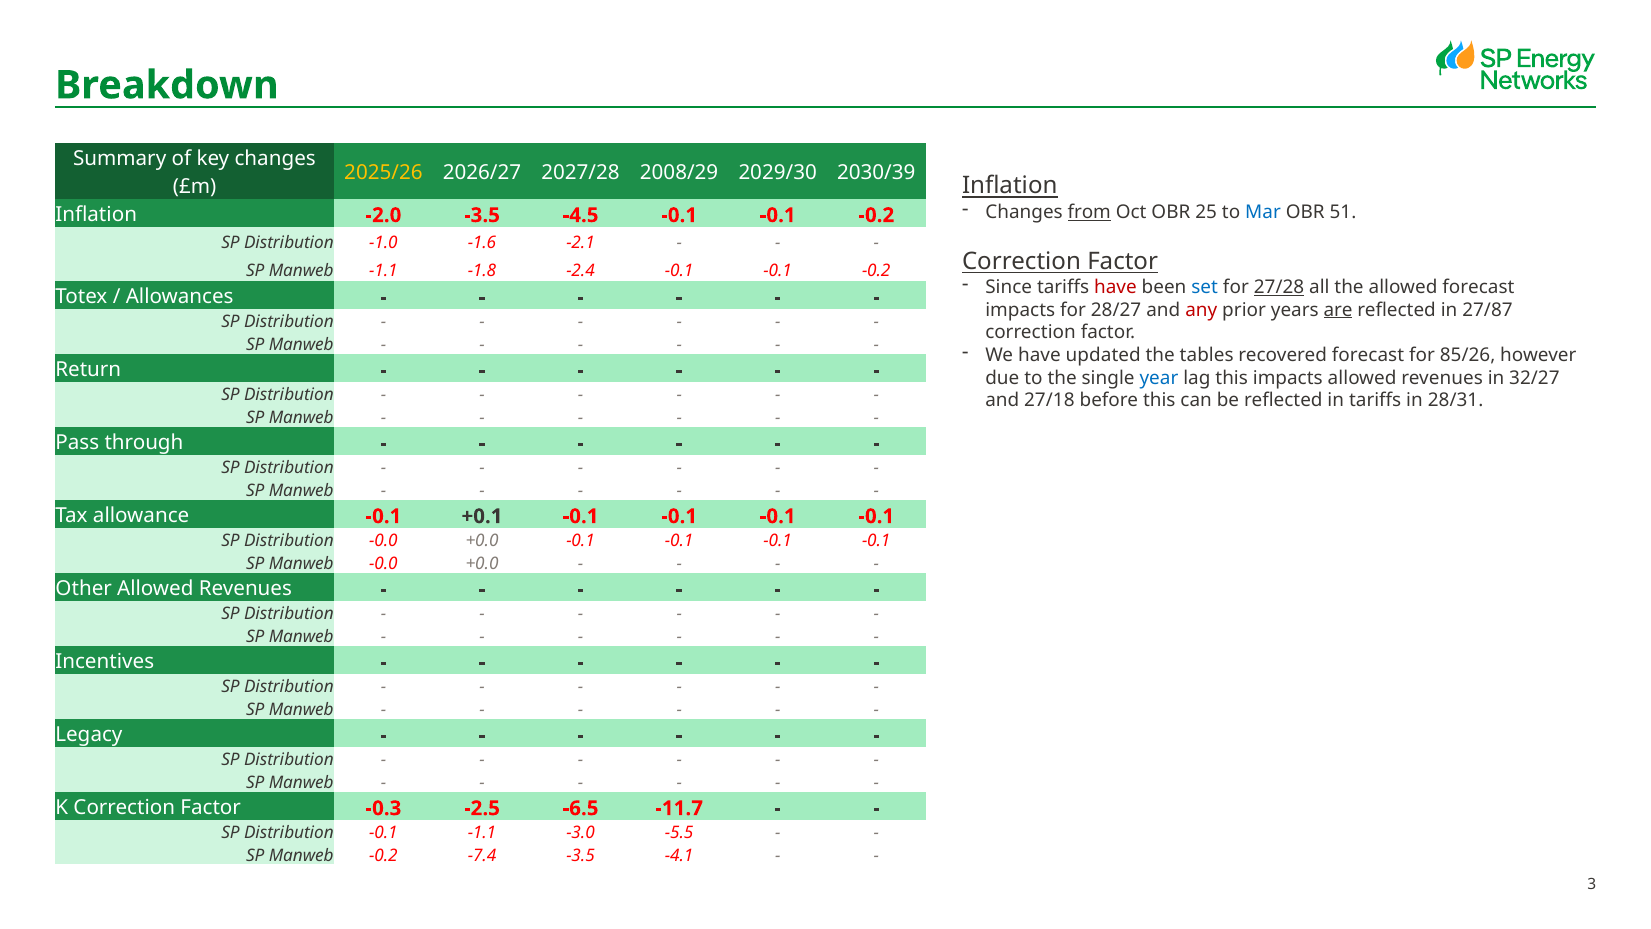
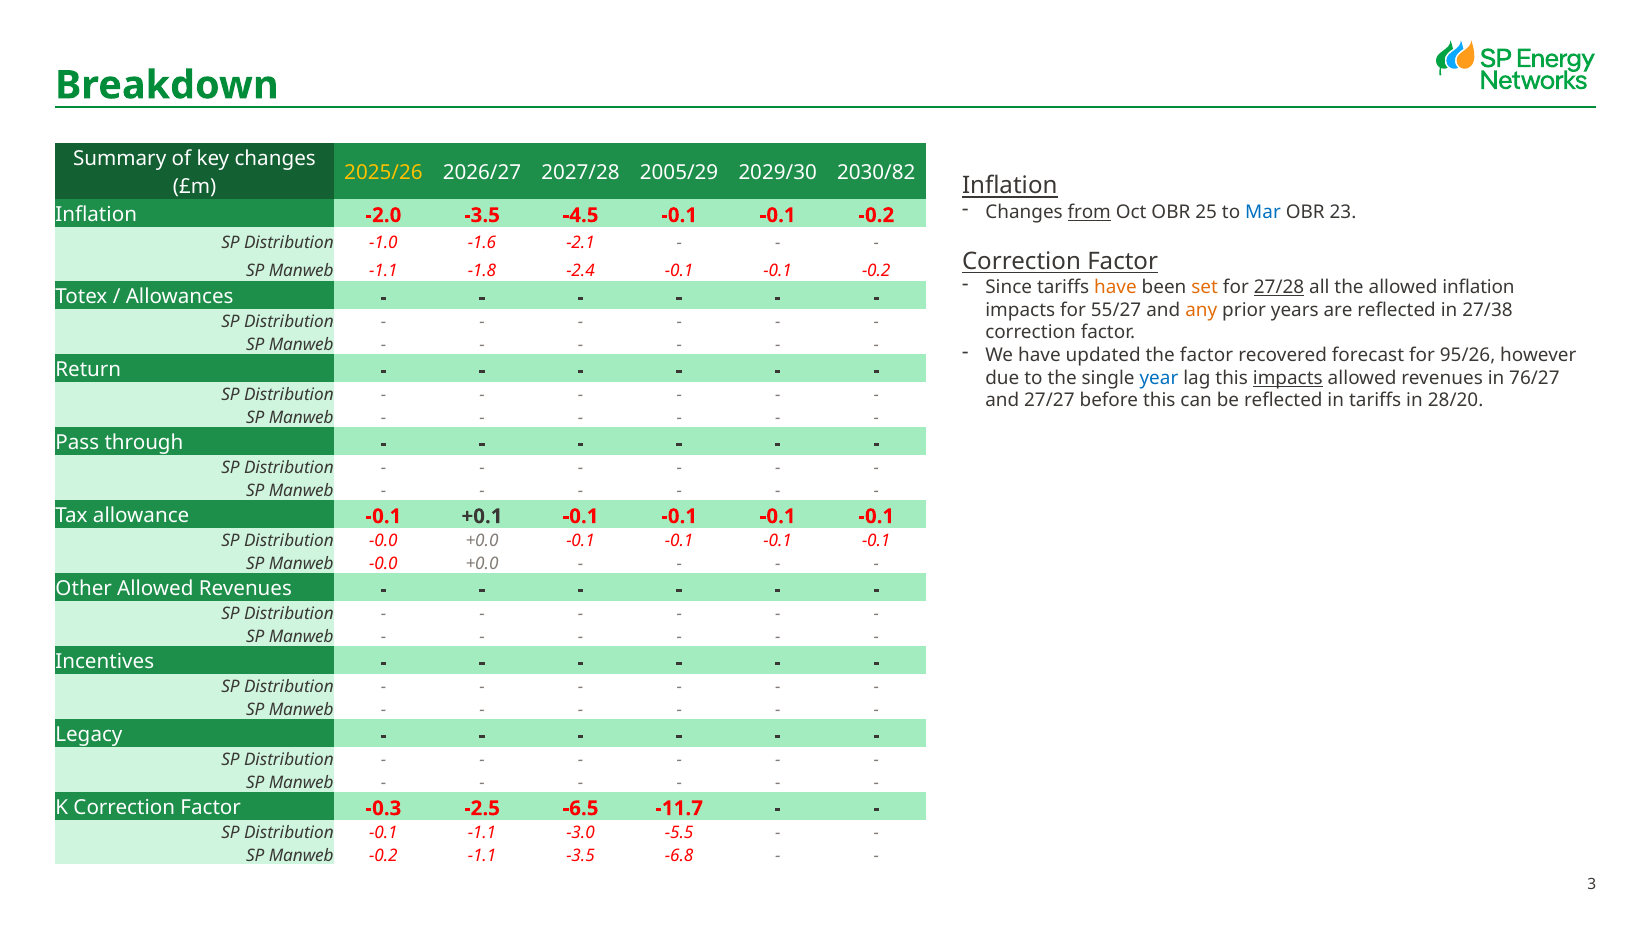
2008/29: 2008/29 -> 2005/29
2030/39: 2030/39 -> 2030/82
51: 51 -> 23
have at (1115, 287) colour: red -> orange
set colour: blue -> orange
allowed forecast: forecast -> inflation
28/27: 28/27 -> 55/27
any colour: red -> orange
are underline: present -> none
27/87: 27/87 -> 27/38
the tables: tables -> factor
85/26: 85/26 -> 95/26
impacts at (1288, 378) underline: none -> present
32/27: 32/27 -> 76/27
27/18: 27/18 -> 27/27
28/31: 28/31 -> 28/20
-0.2 -7.4: -7.4 -> -1.1
-4.1: -4.1 -> -6.8
